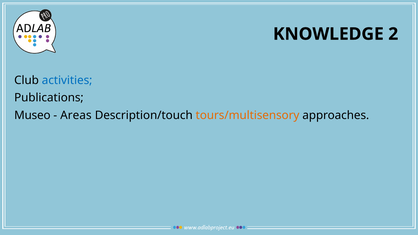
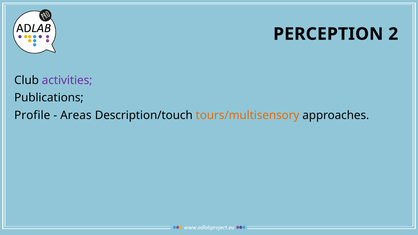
KNOWLEDGE: KNOWLEDGE -> PERCEPTION
activities colour: blue -> purple
Museo: Museo -> Profile
